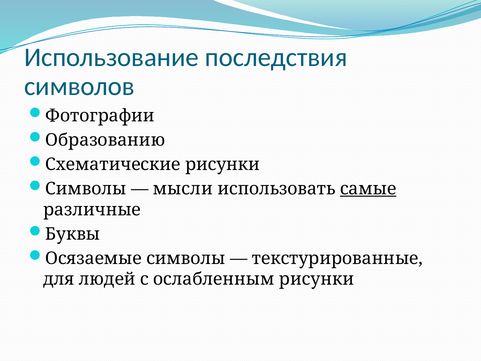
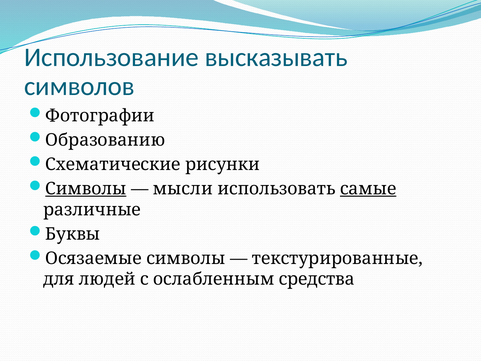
последствия: последствия -> высказывать
Символы at (86, 189) underline: none -> present
ослабленным рисунки: рисунки -> средства
